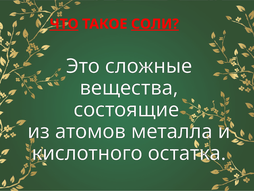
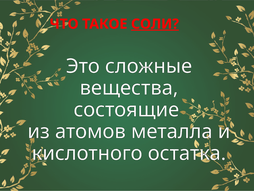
ЧТО underline: present -> none
